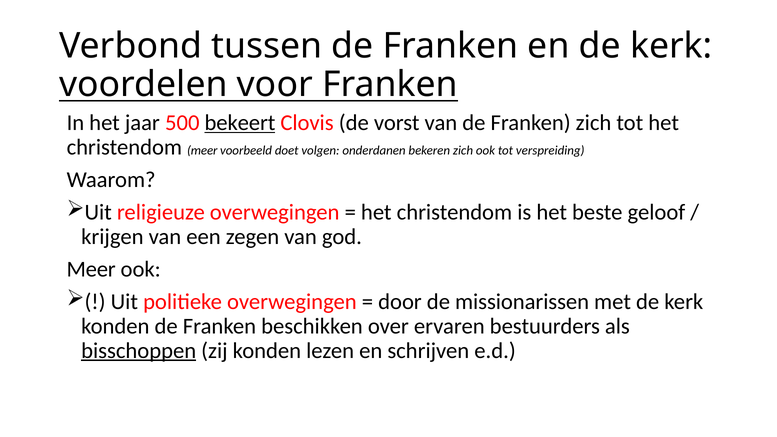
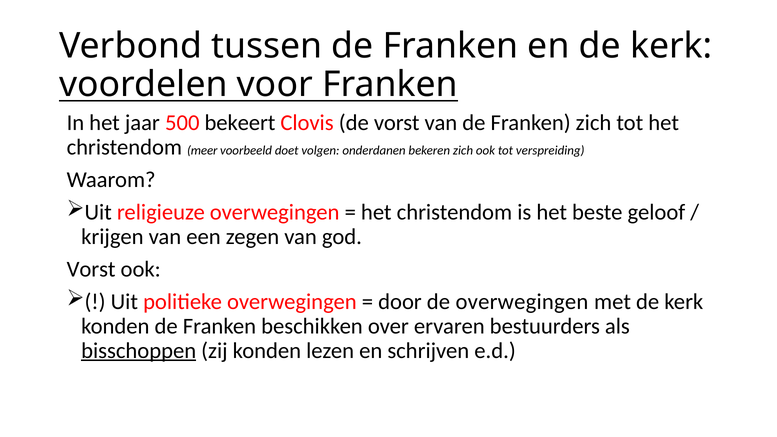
bekeert underline: present -> none
Meer at (91, 269): Meer -> Vorst
de missionarissen: missionarissen -> overwegingen
